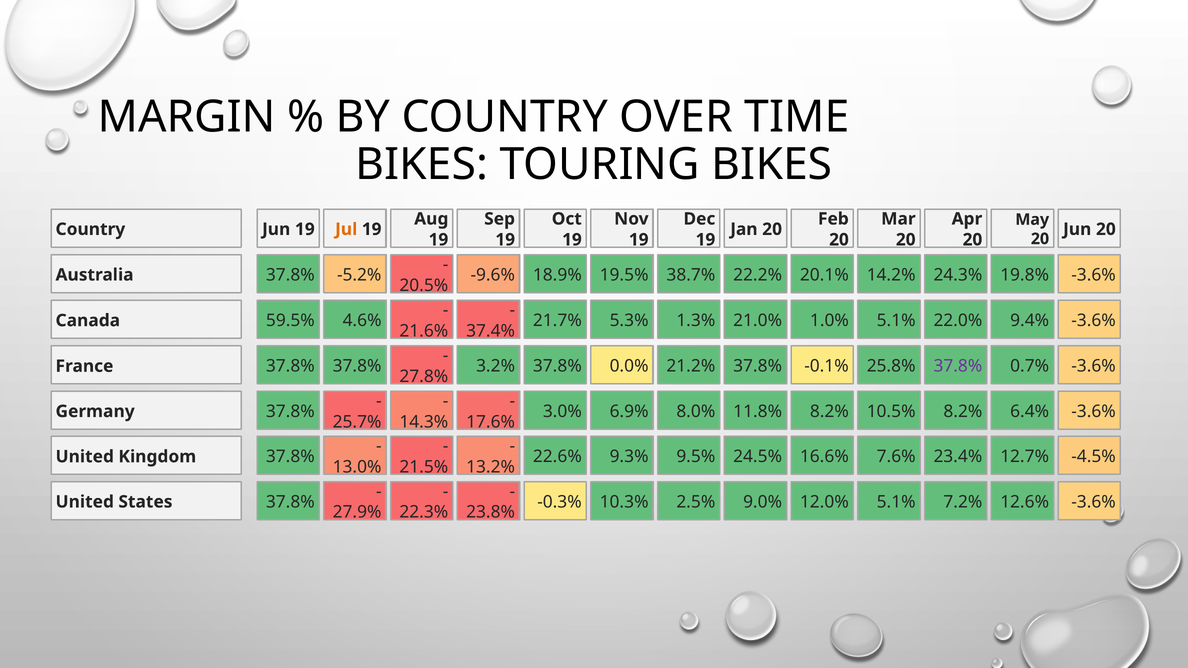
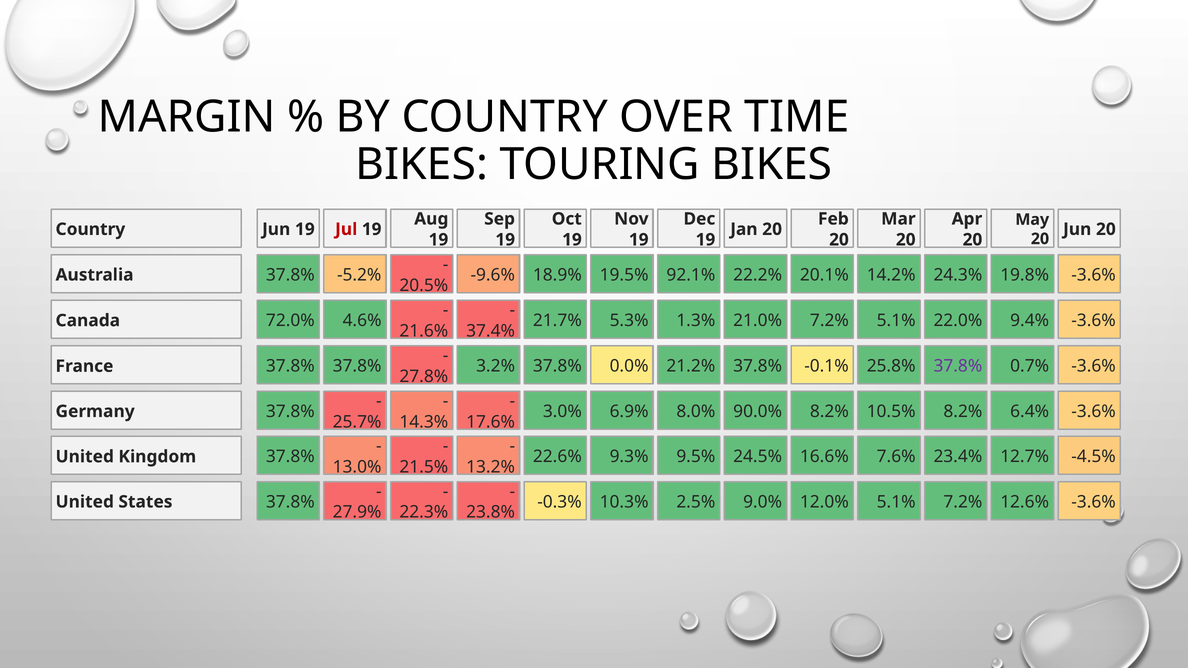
Jul colour: orange -> red
38.7%: 38.7% -> 92.1%
59.5%: 59.5% -> 72.0%
21.0% 1.0%: 1.0% -> 7.2%
11.8%: 11.8% -> 90.0%
